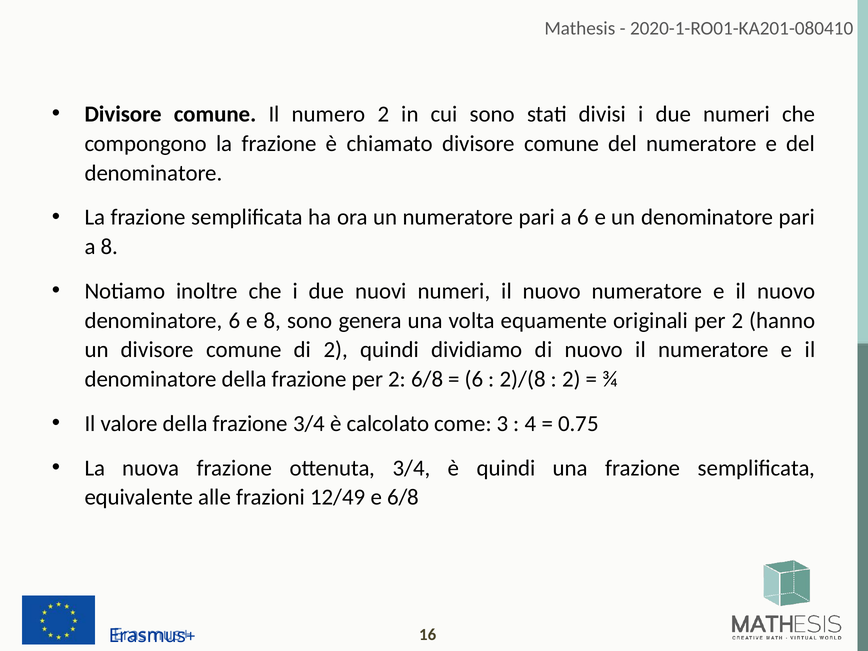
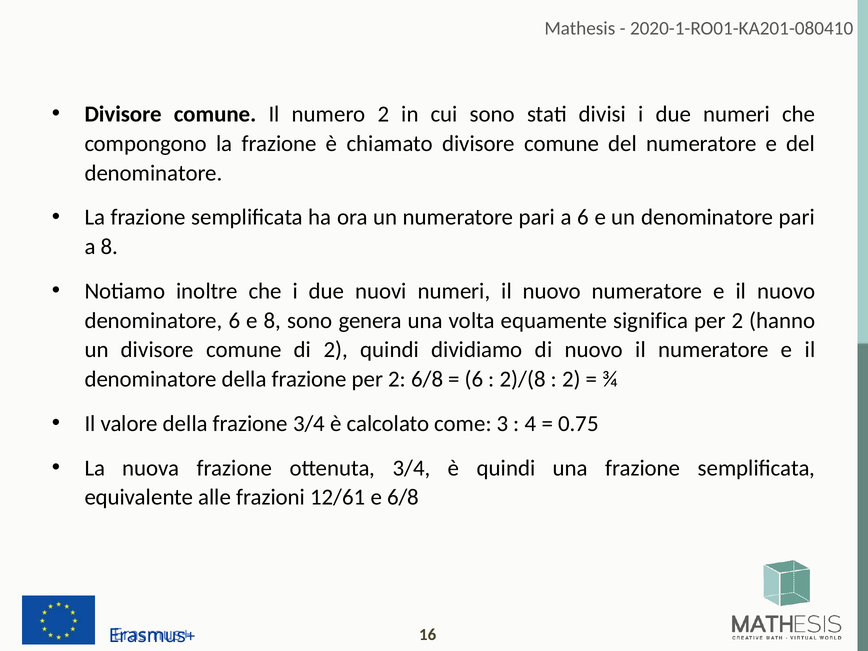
originali: originali -> significa
12/49: 12/49 -> 12/61
